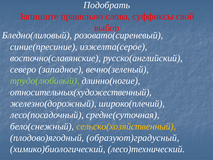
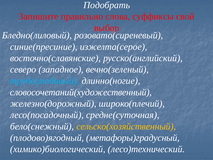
трудо(любивый colour: light green -> light blue
относительных(художественный: относительных(художественный -> словосочетаний(художественный
образуют)градусный: образуют)градусный -> метафоры)градусный
